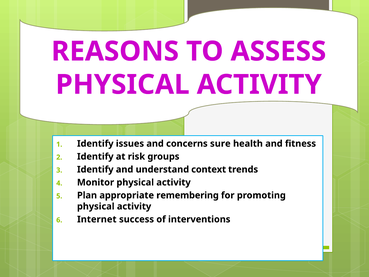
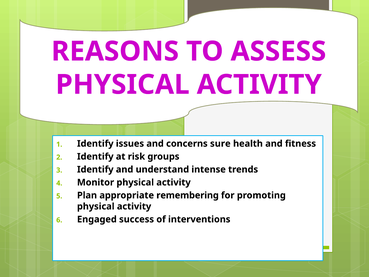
context: context -> intense
Internet: Internet -> Engaged
